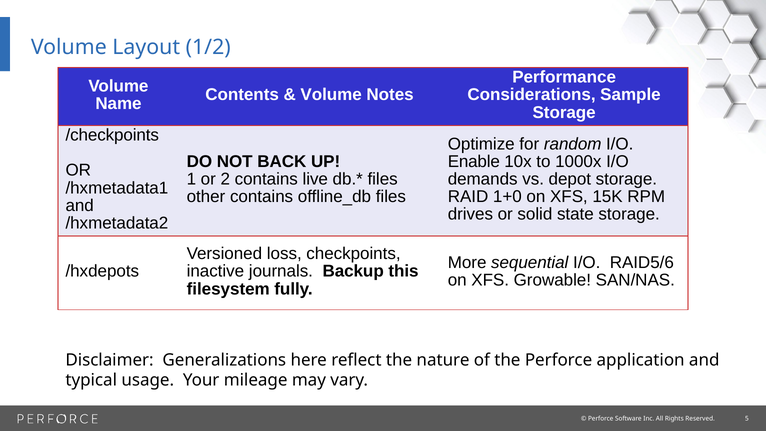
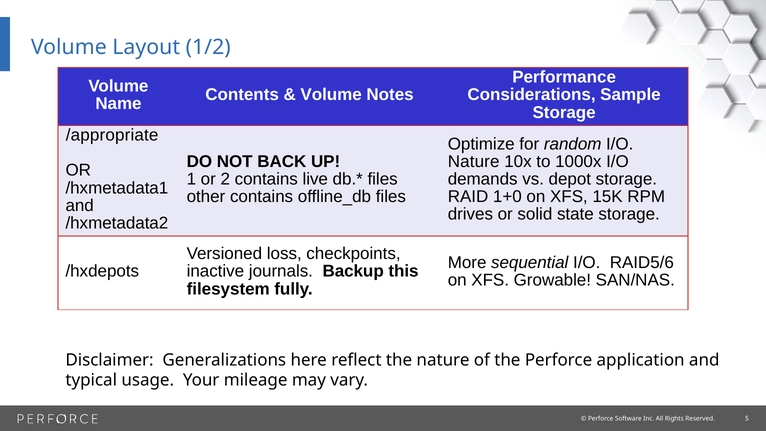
/checkpoints: /checkpoints -> /appropriate
Enable at (474, 162): Enable -> Nature
